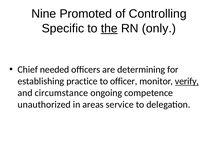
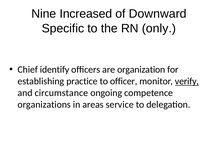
Promoted: Promoted -> Increased
Controlling: Controlling -> Downward
the underline: present -> none
needed: needed -> identify
determining: determining -> organization
unauthorized: unauthorized -> organizations
